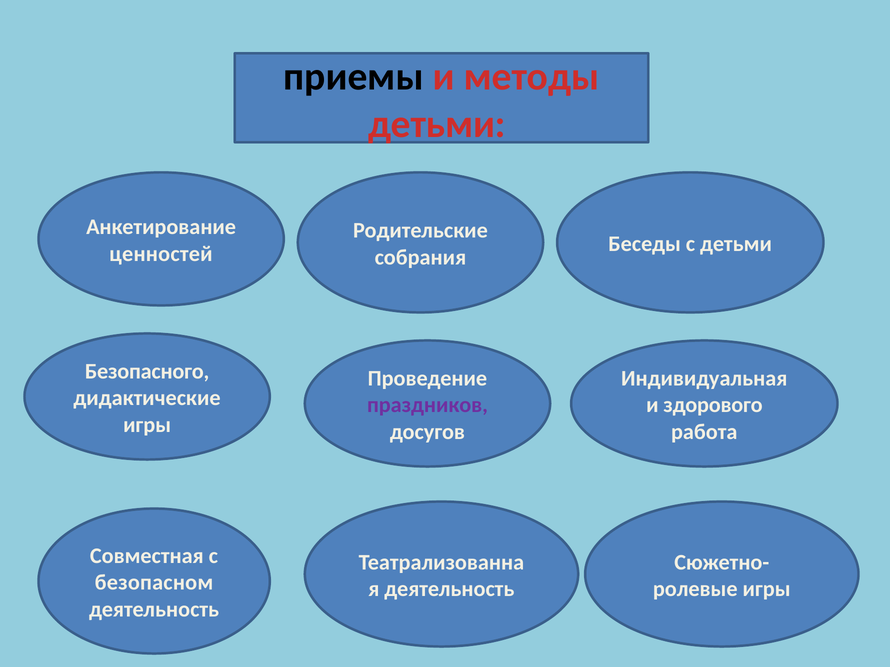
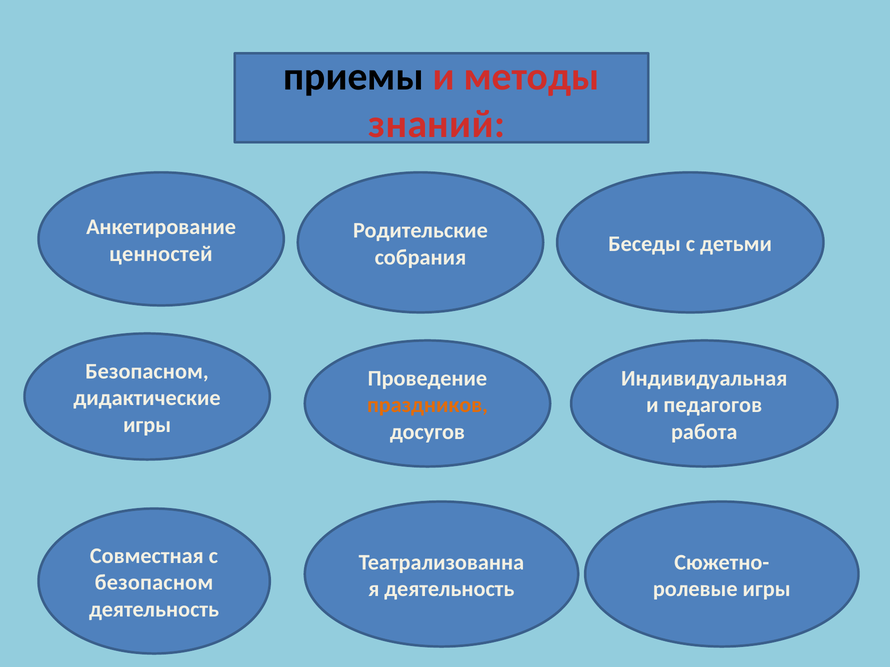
детьми at (437, 124): детьми -> знаний
Безопасного at (147, 372): Безопасного -> Безопасном
праздников colour: purple -> orange
здорового: здорового -> педагогов
